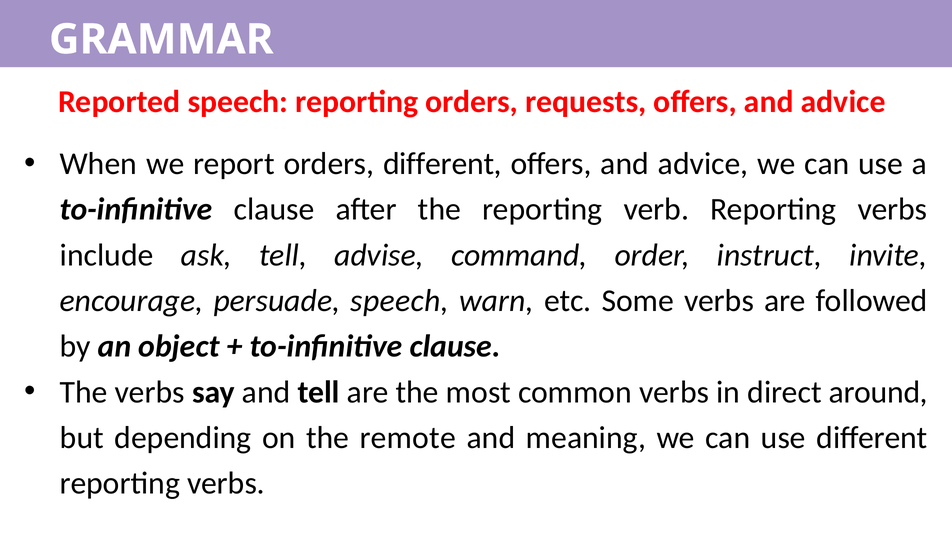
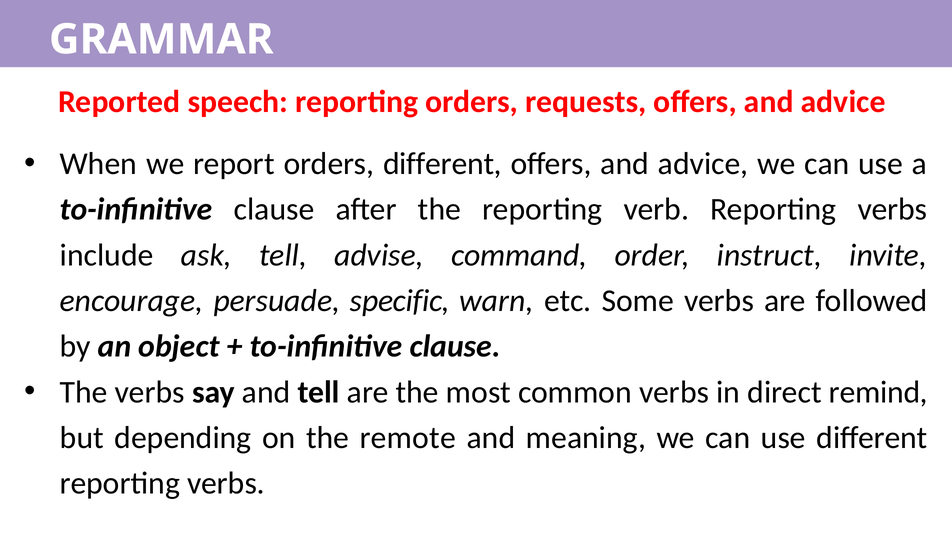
persuade speech: speech -> specific
around: around -> remind
